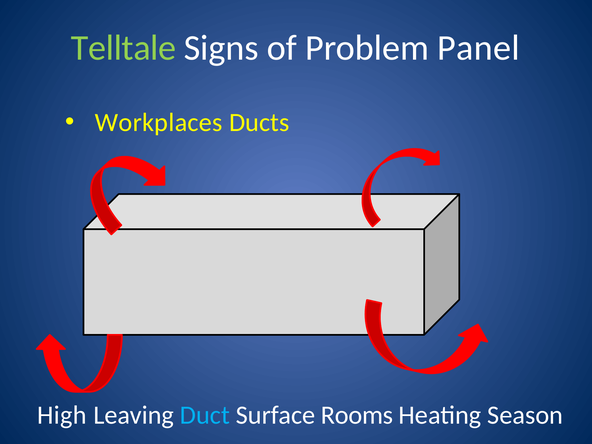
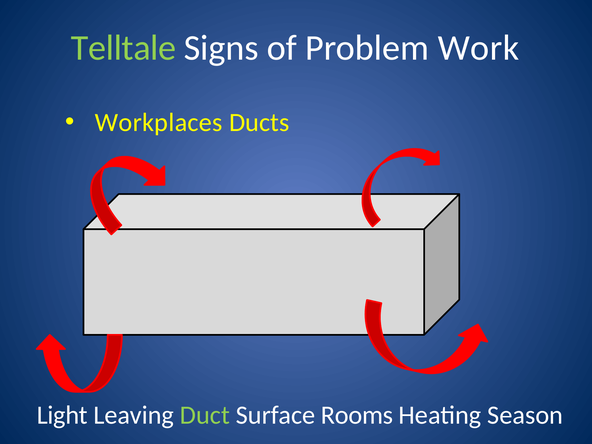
Panel: Panel -> Work
High: High -> Light
Duct colour: light blue -> light green
